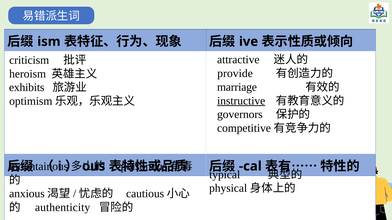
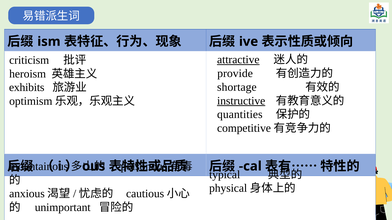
attractive underline: none -> present
marriage: marriage -> shortage
governors: governors -> quantities
authenticity: authenticity -> unimportant
